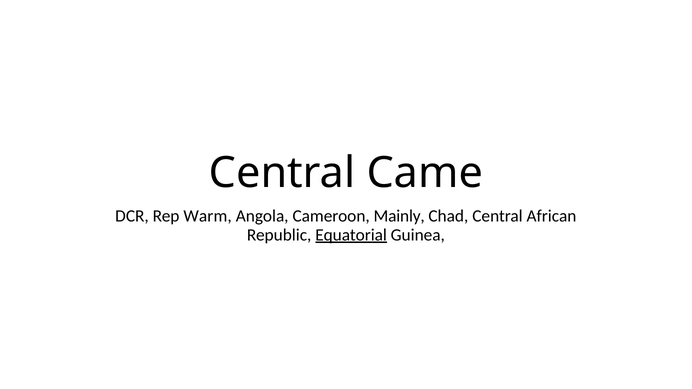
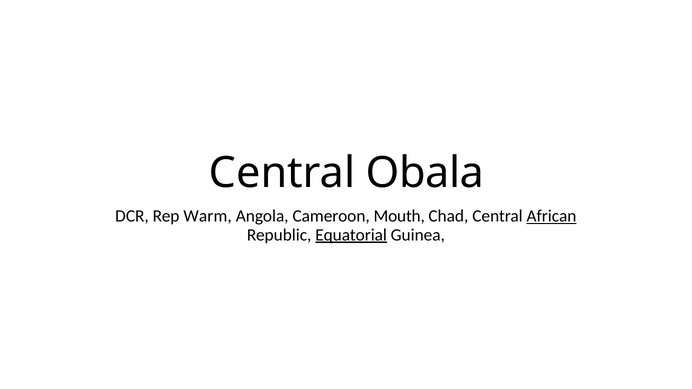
Came: Came -> Obala
Mainly: Mainly -> Mouth
African underline: none -> present
